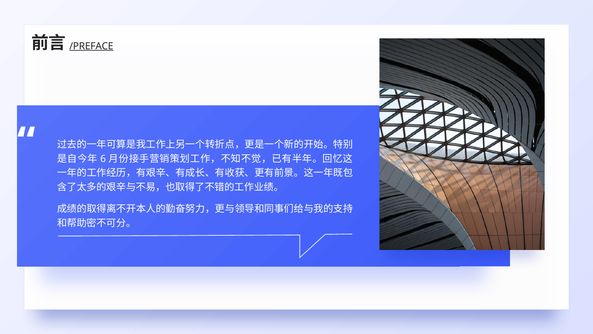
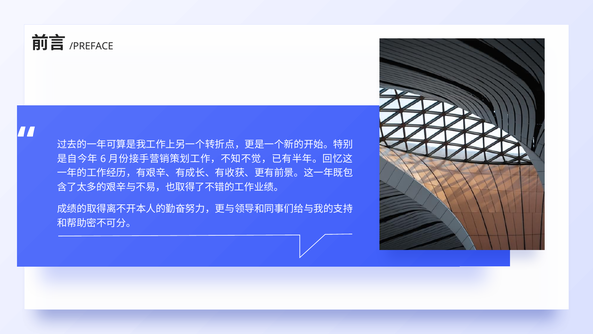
/PREFACE underline: present -> none
